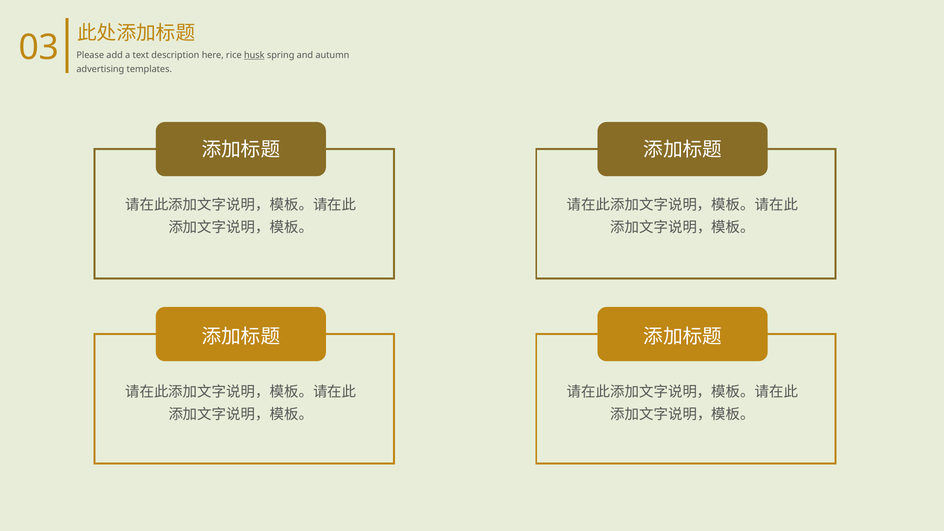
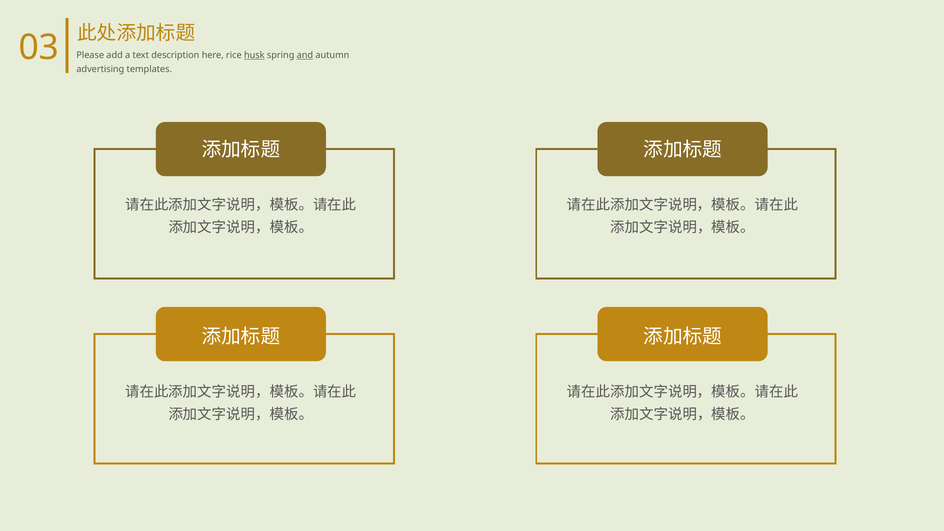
and underline: none -> present
